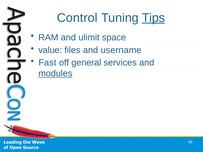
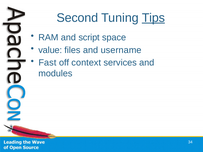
Control: Control -> Second
ulimit: ulimit -> script
general: general -> context
modules underline: present -> none
